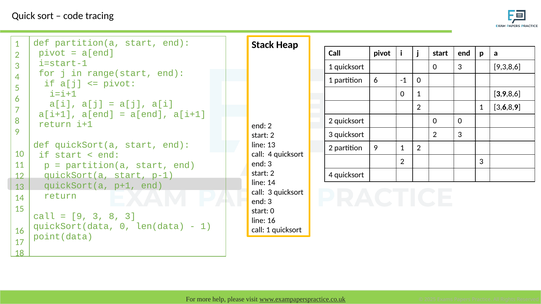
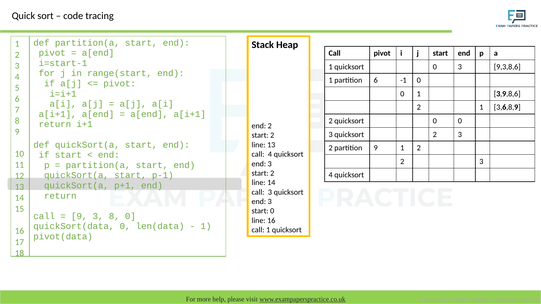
8 3: 3 -> 0
point(data: point(data -> pivot(data
